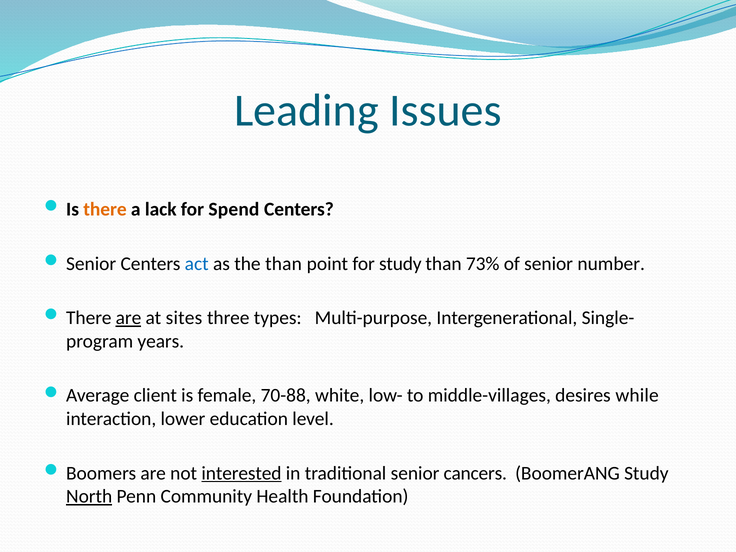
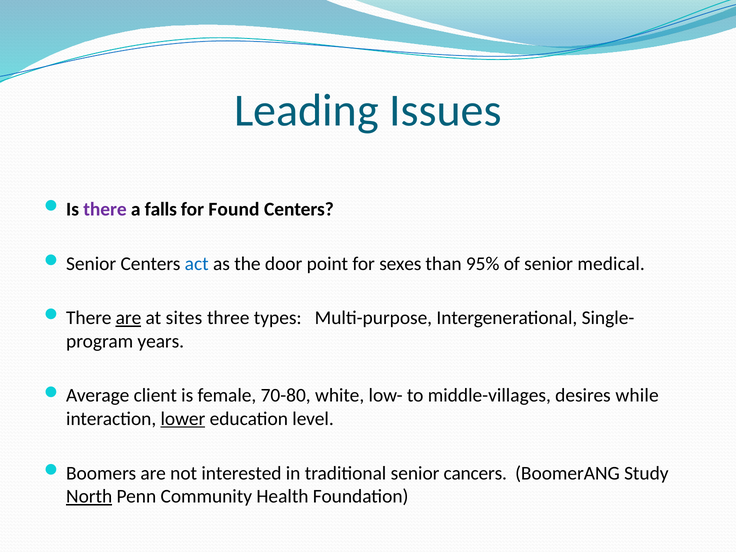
there colour: orange -> purple
lack: lack -> falls
Spend: Spend -> Found
the than: than -> door
for study: study -> sexes
73%: 73% -> 95%
number: number -> medical
70-88: 70-88 -> 70-80
lower underline: none -> present
interested underline: present -> none
